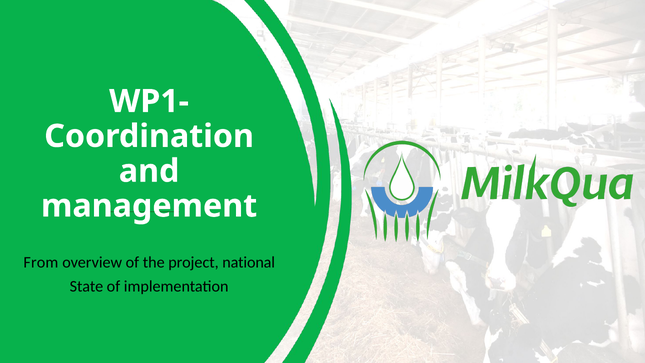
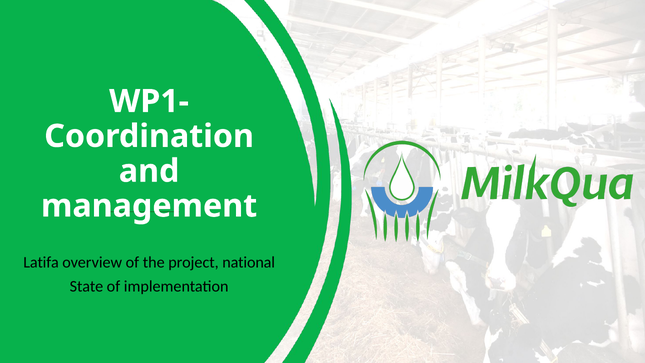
From: From -> Latifa
